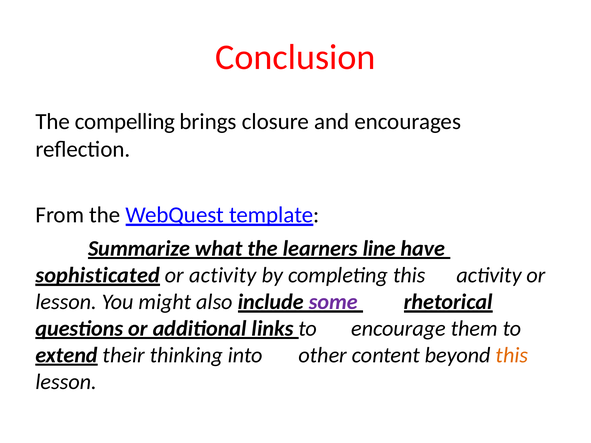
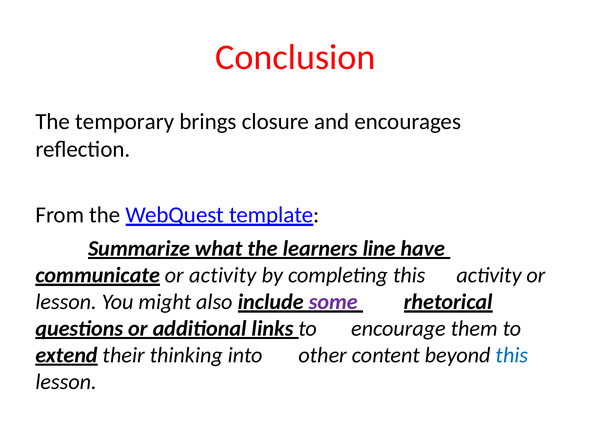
compelling: compelling -> temporary
sophisticated: sophisticated -> communicate
this at (512, 355) colour: orange -> blue
